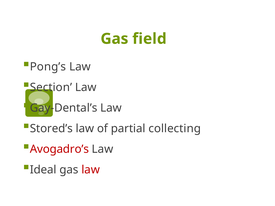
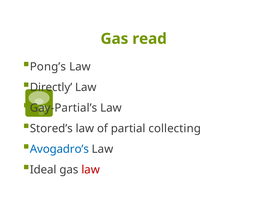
field: field -> read
Section: Section -> Directly
Gay-Dental’s: Gay-Dental’s -> Gay-Partial’s
Avogadro’s colour: red -> blue
